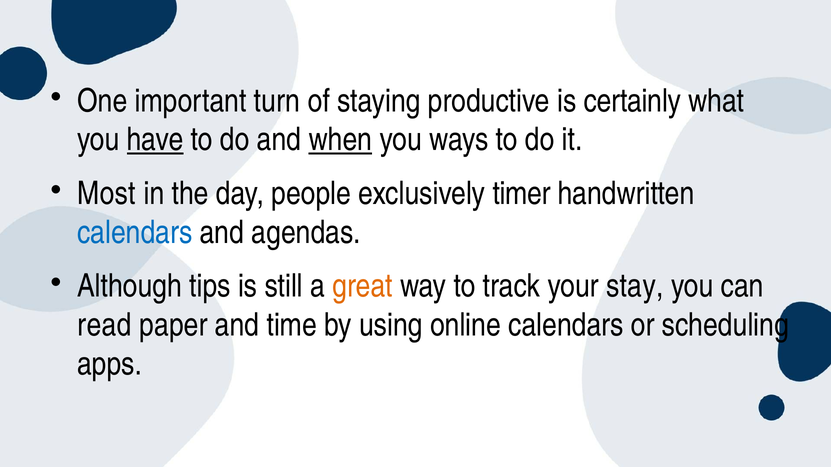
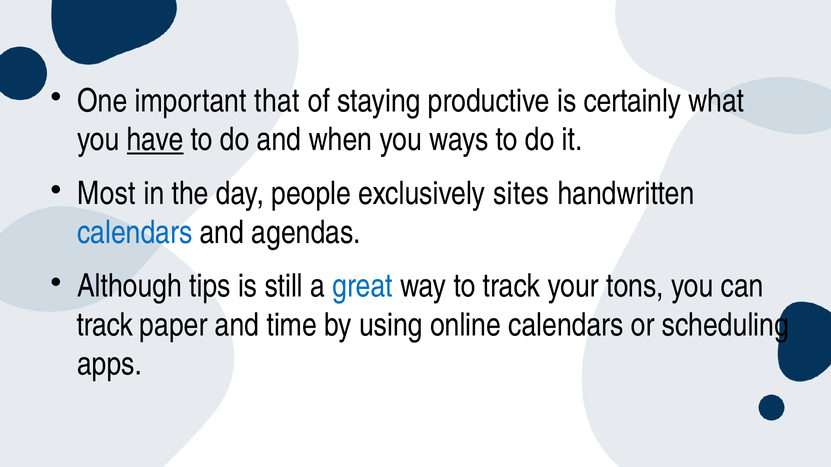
turn: turn -> that
when underline: present -> none
timer: timer -> sites
great colour: orange -> blue
stay: stay -> tons
read at (105, 325): read -> track
